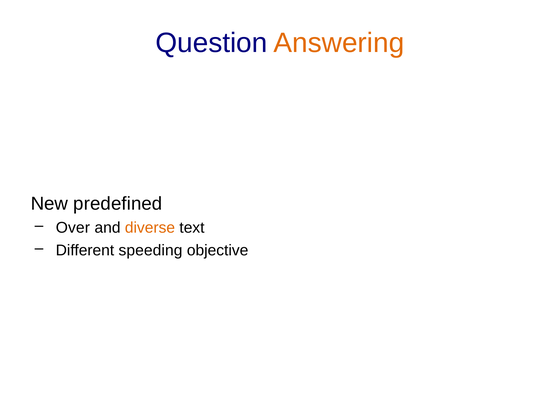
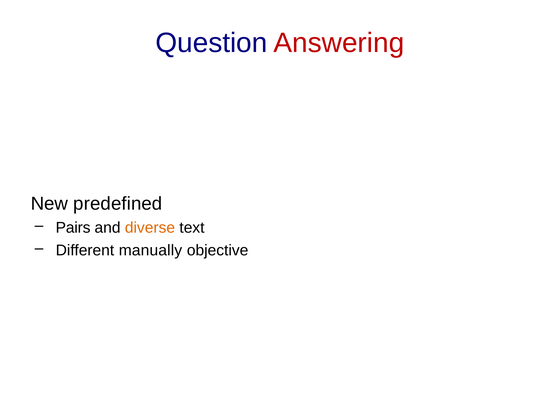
Answering colour: orange -> red
Over: Over -> Pairs
speeding: speeding -> manually
